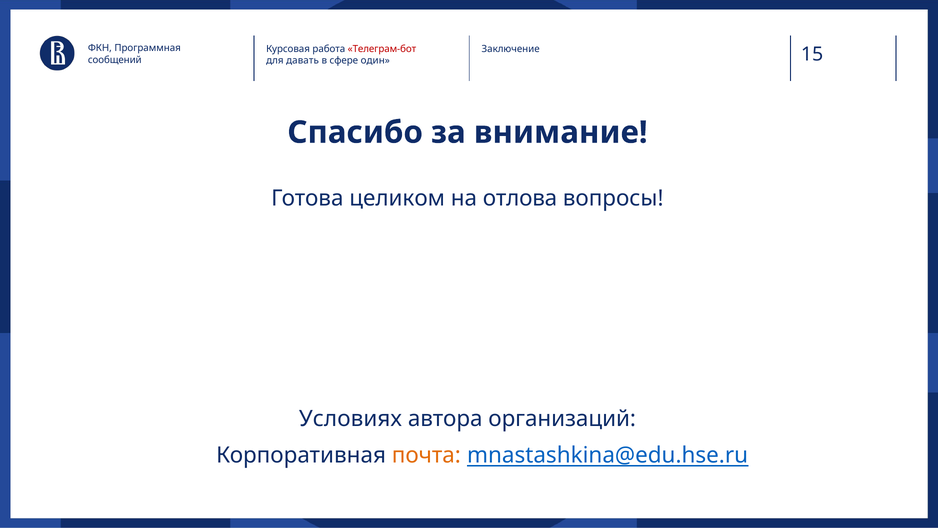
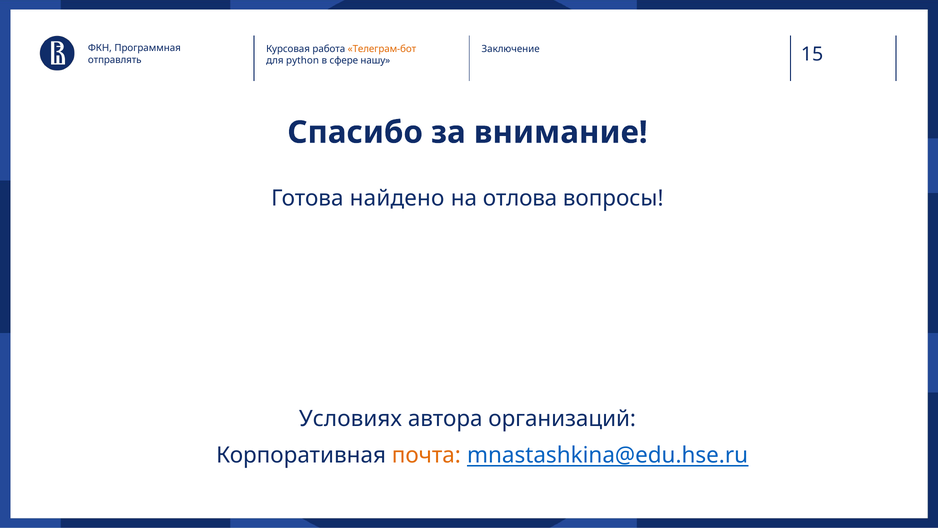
Телеграм-бот colour: red -> orange
сообщений: сообщений -> отправлять
давать: давать -> python
один: один -> нашу
целиком: целиком -> найдено
